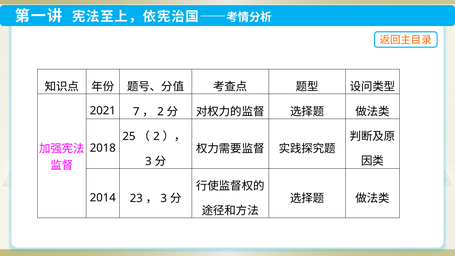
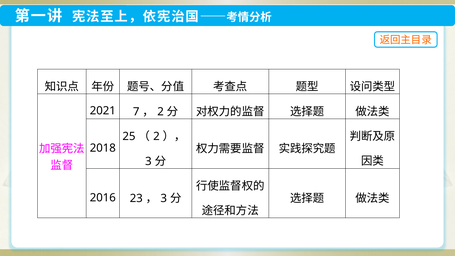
2014: 2014 -> 2016
